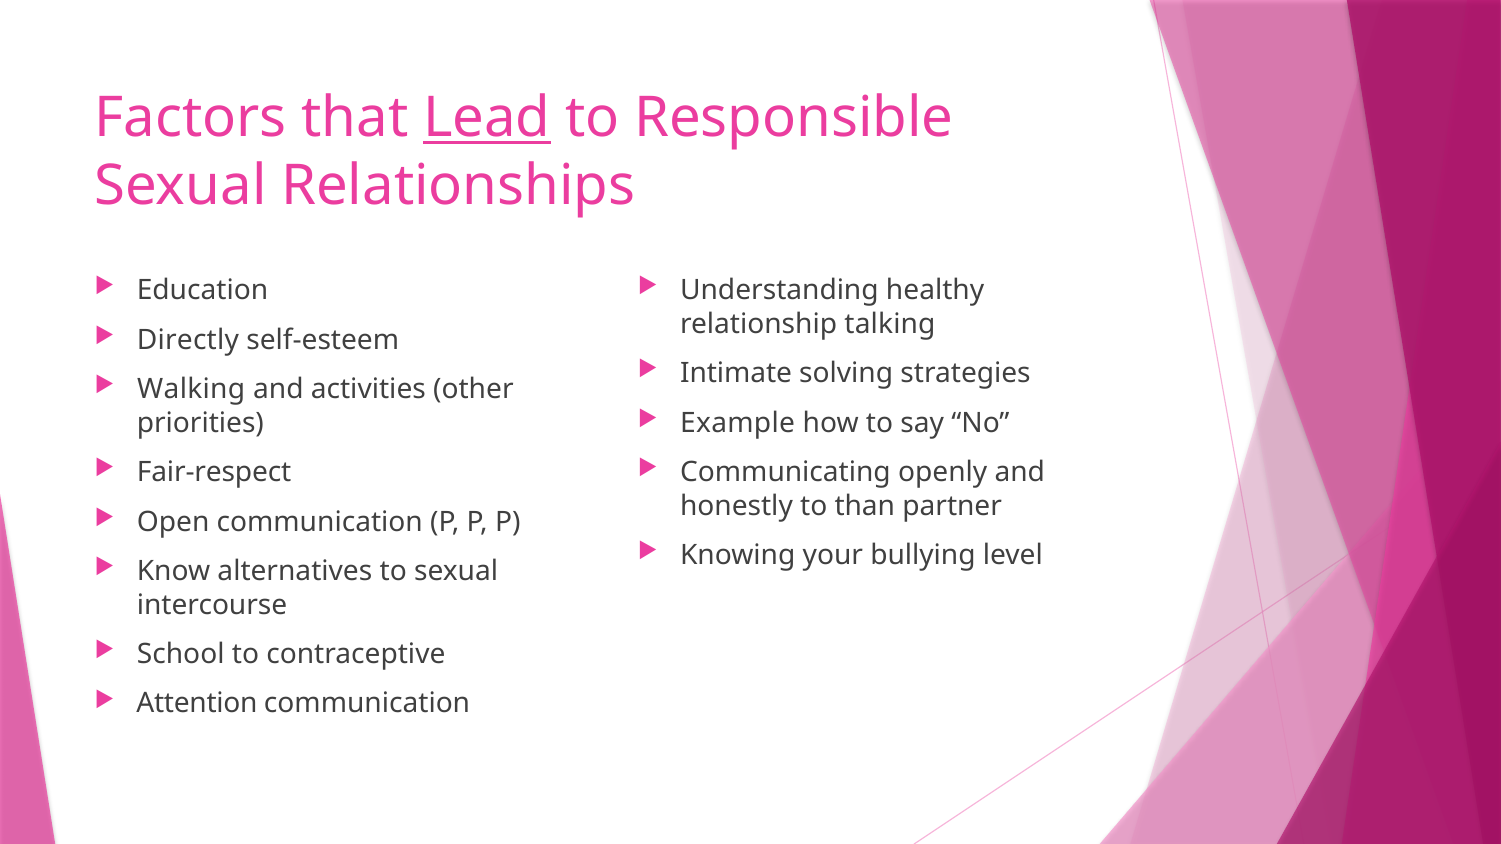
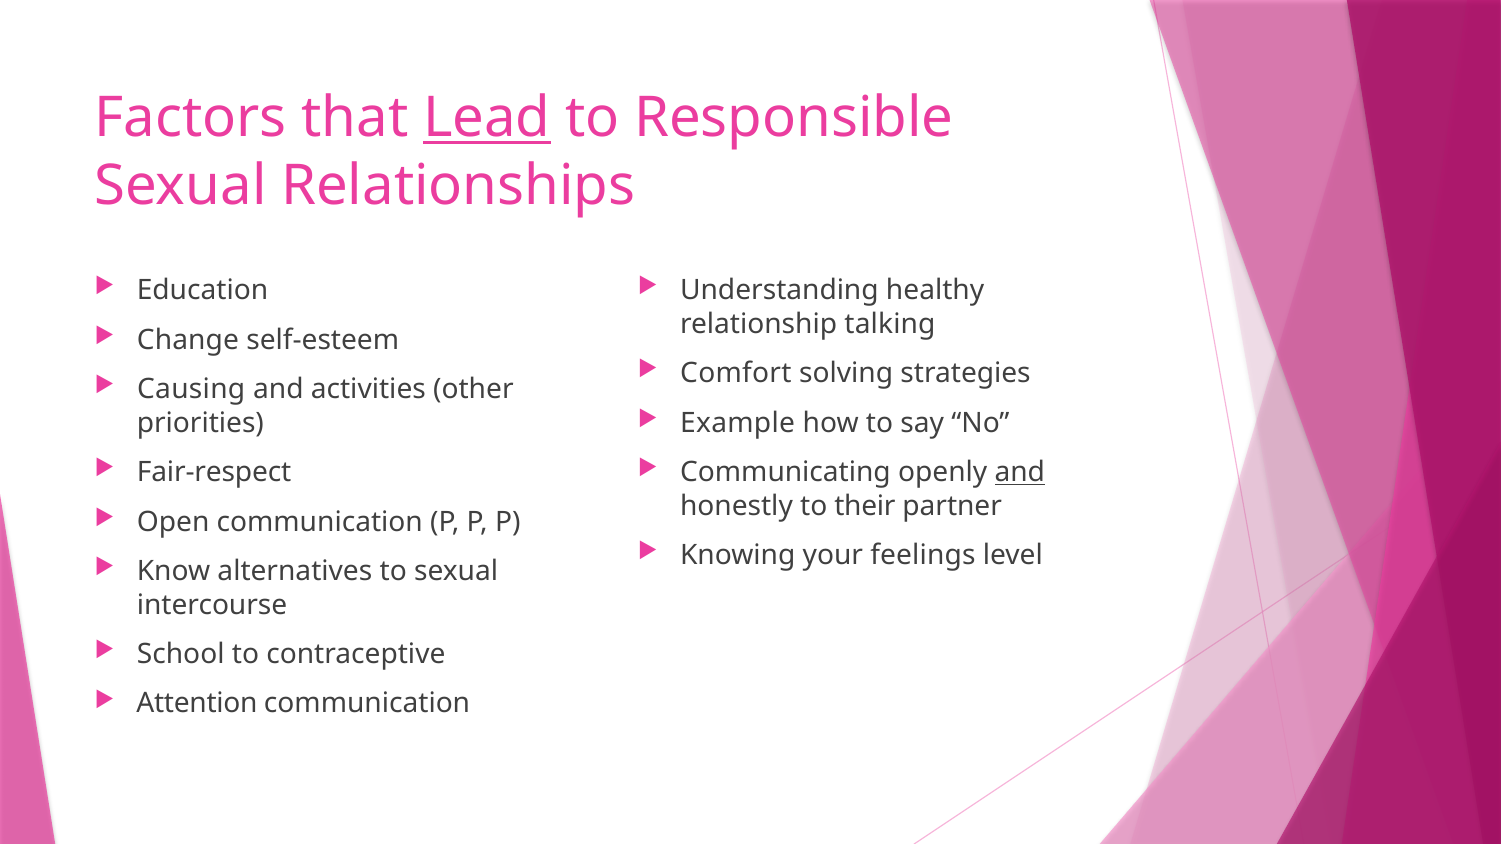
Directly: Directly -> Change
Intimate: Intimate -> Comfort
Walking: Walking -> Causing
and at (1020, 473) underline: none -> present
than: than -> their
bullying: bullying -> feelings
